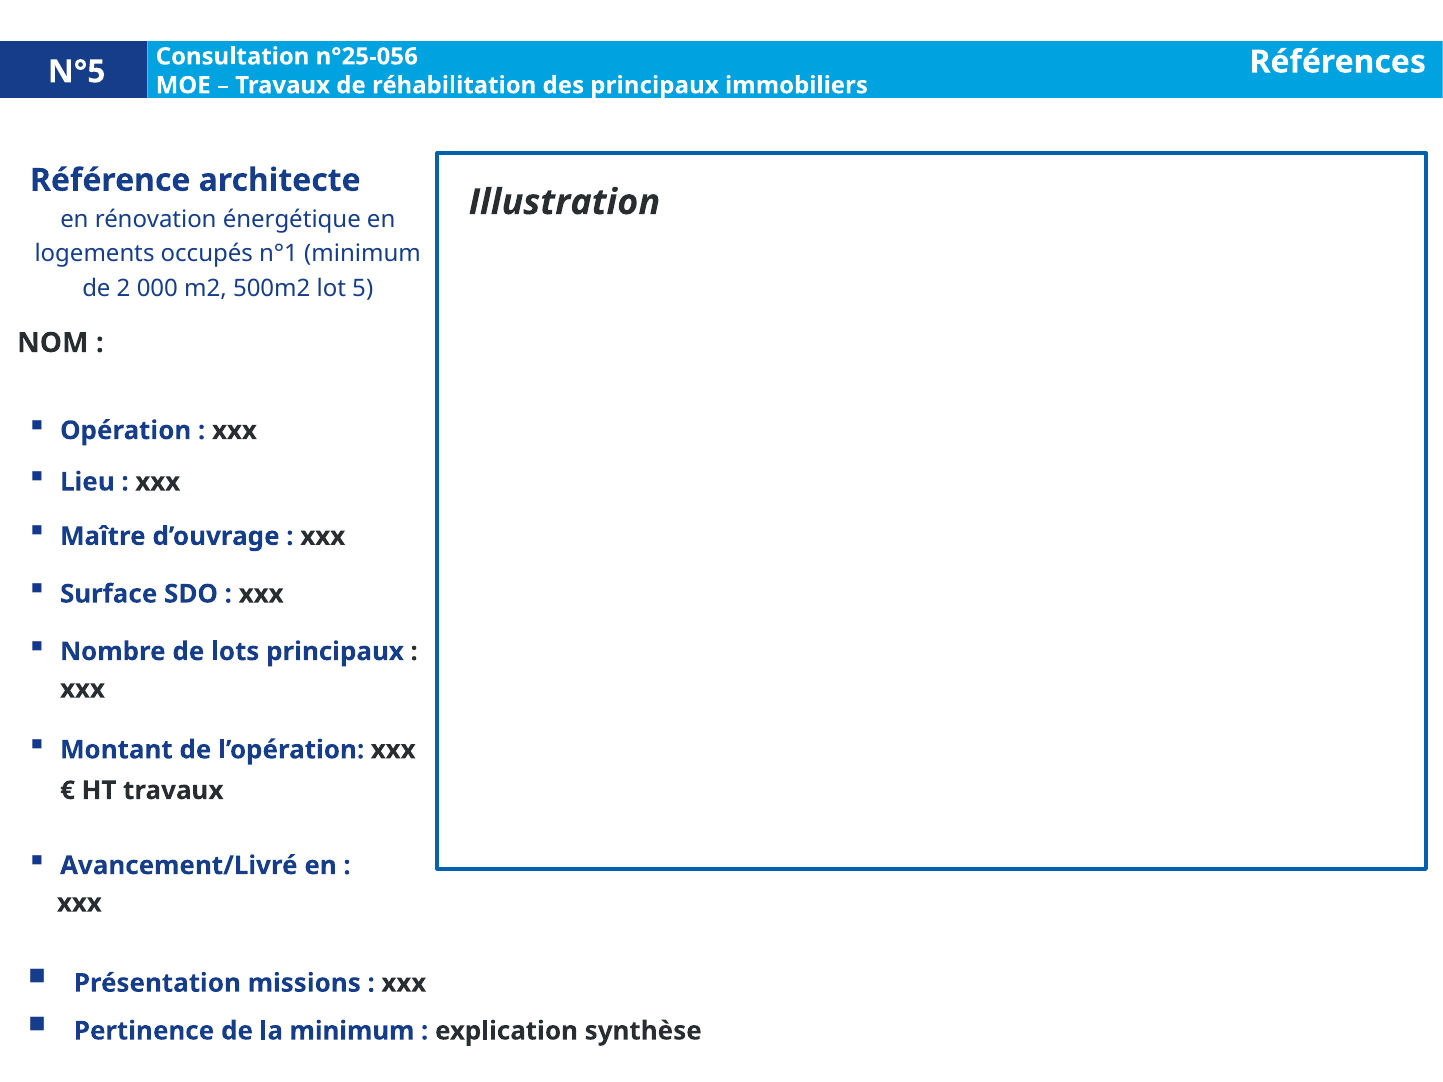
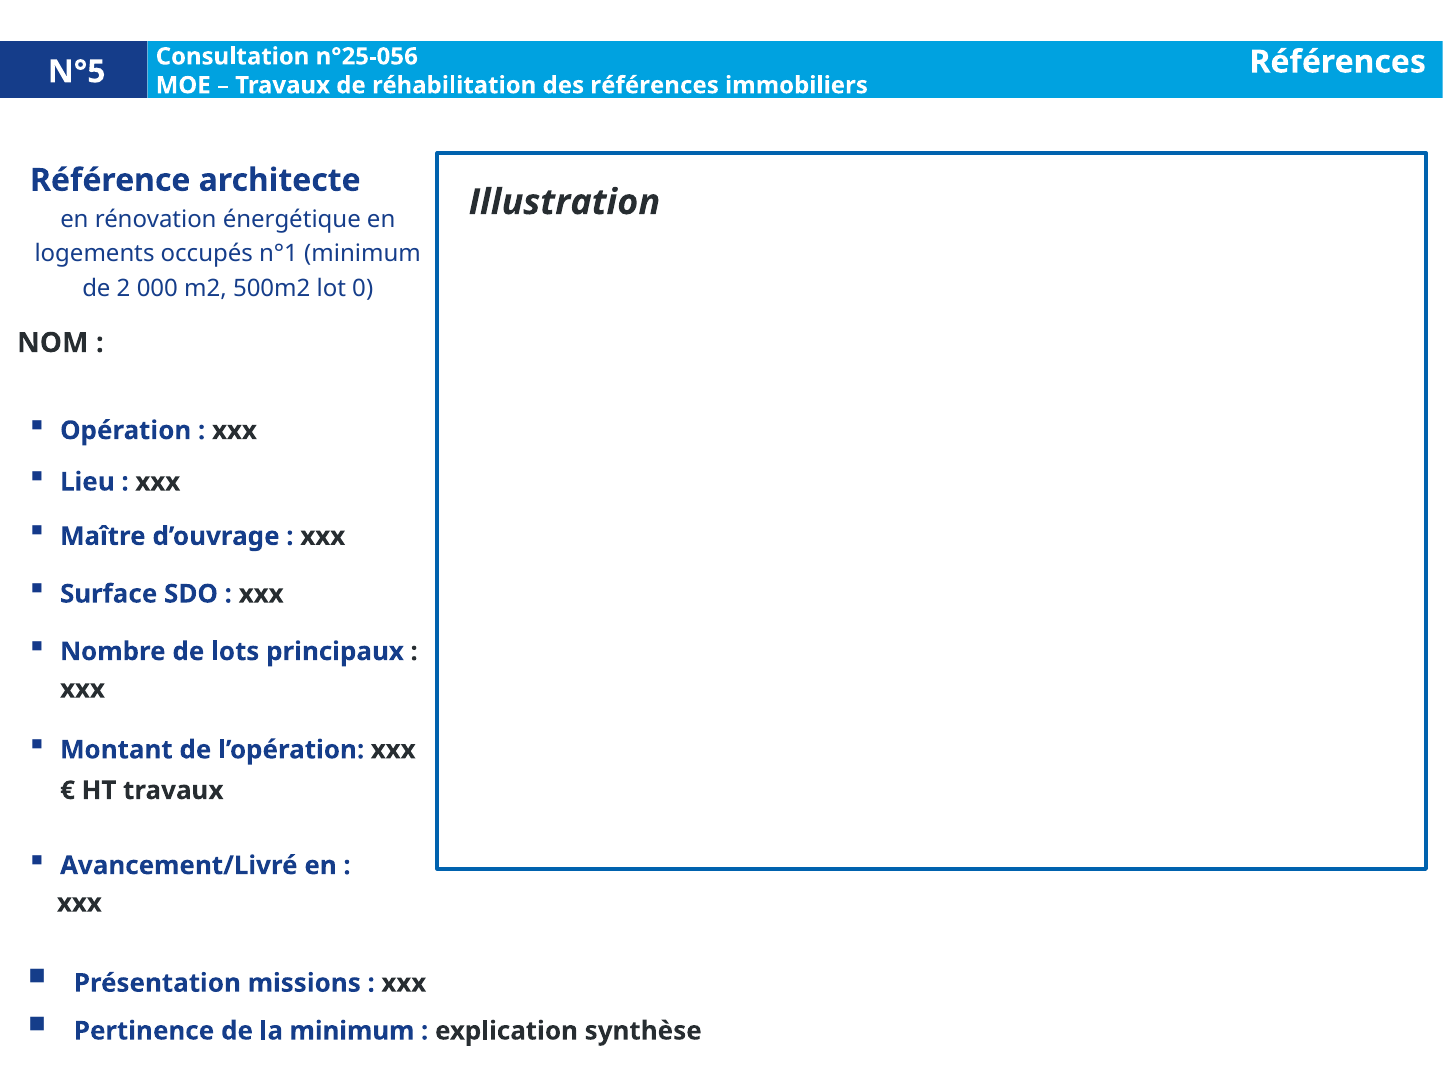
des principaux: principaux -> références
5: 5 -> 0
